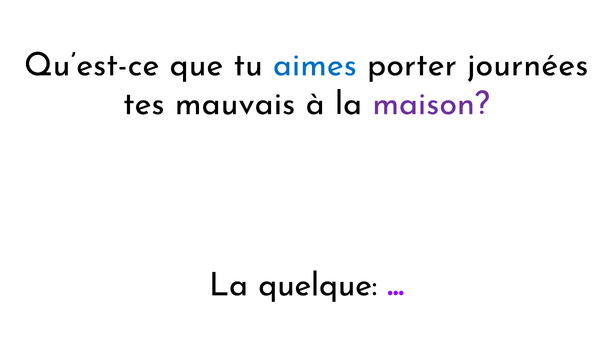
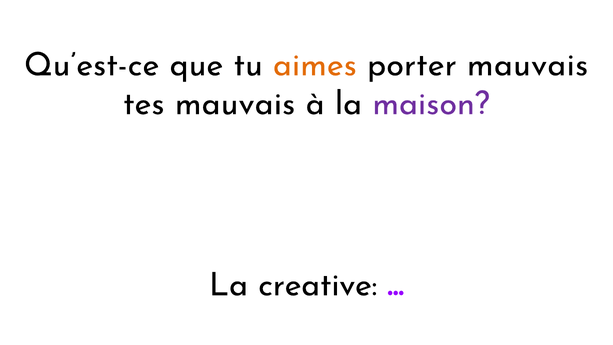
aimes colour: blue -> orange
porter journées: journées -> mauvais
quelque: quelque -> creative
